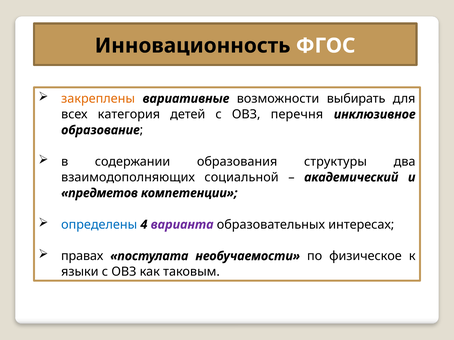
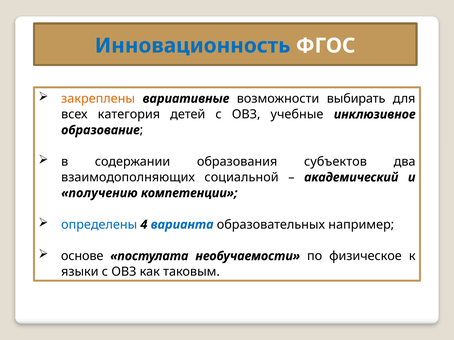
Инновационность colour: black -> blue
перечня: перечня -> учебные
структуры: структуры -> субъектов
предметов: предметов -> получению
варианта colour: purple -> blue
интересах: интересах -> например
правах: правах -> основе
